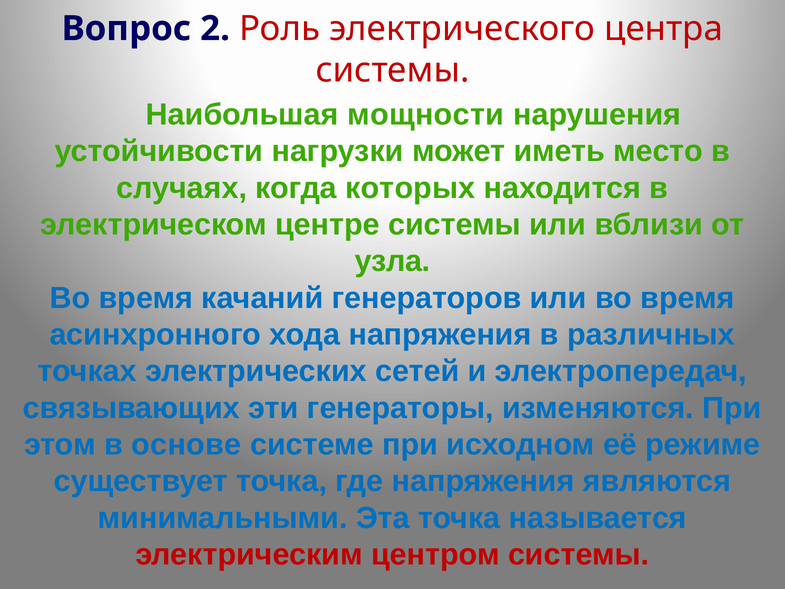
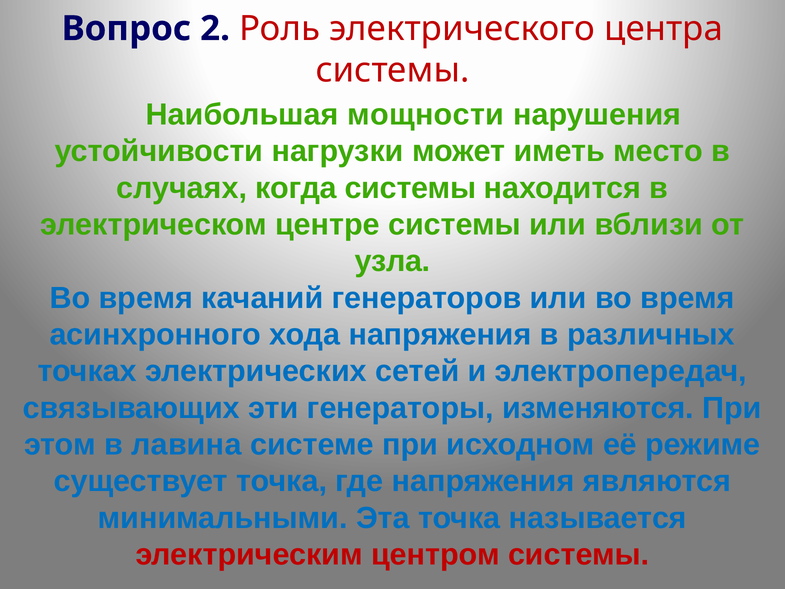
когда которых: которых -> системы
основе: основе -> лавина
